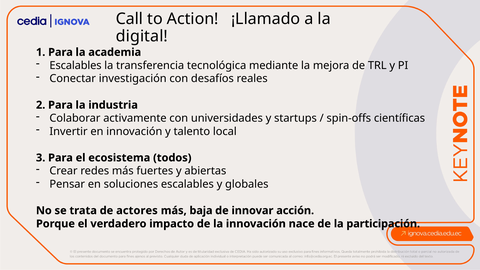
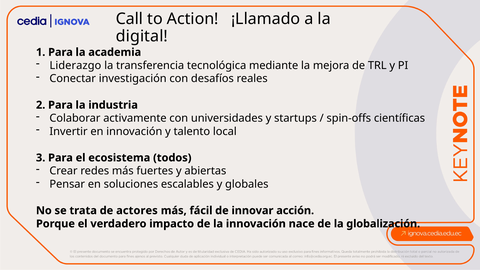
Escalables at (76, 65): Escalables -> Liderazgo
baja: baja -> fácil
participación: participación -> globalización
